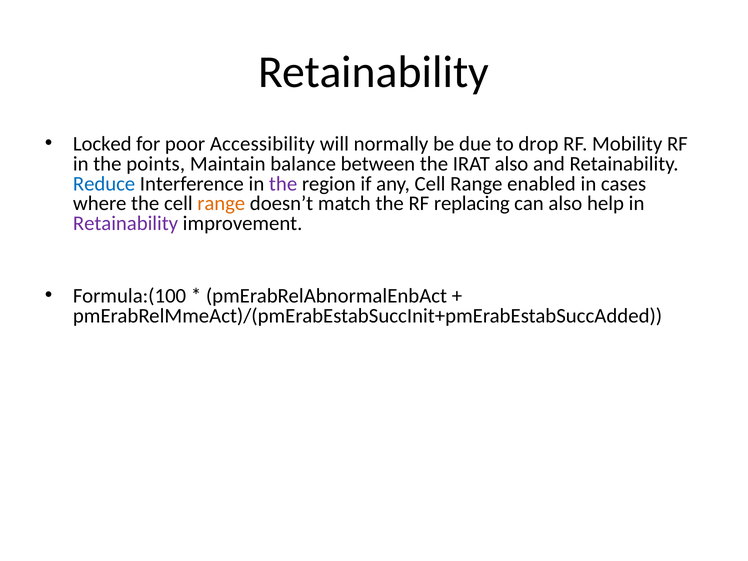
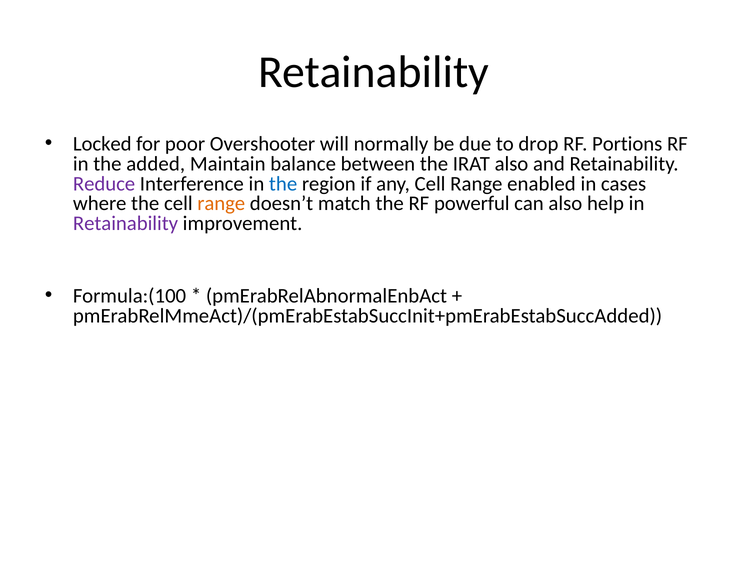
Accessibility: Accessibility -> Overshooter
Mobility: Mobility -> Portions
points: points -> added
Reduce colour: blue -> purple
the at (283, 184) colour: purple -> blue
replacing: replacing -> powerful
